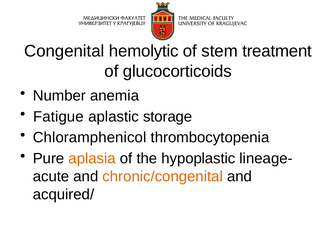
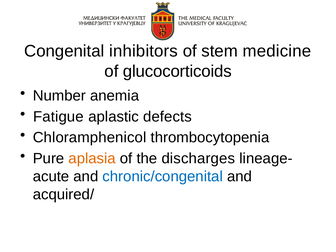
hemolytic: hemolytic -> inhibitors
treatment: treatment -> medicine
storage: storage -> defects
hypoplastic: hypoplastic -> discharges
chronic/congenital colour: orange -> blue
